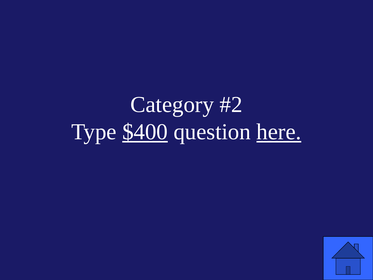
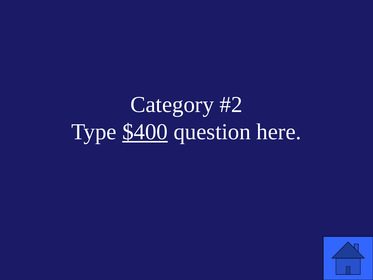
here underline: present -> none
